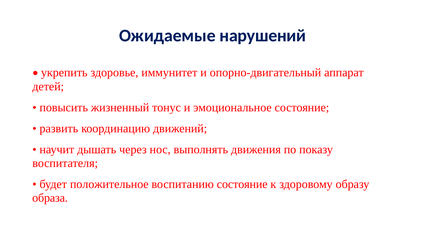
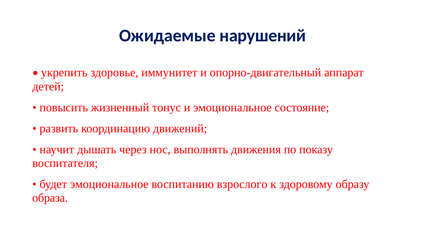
будет положительное: положительное -> эмоциональное
воспитанию состояние: состояние -> взрослого
